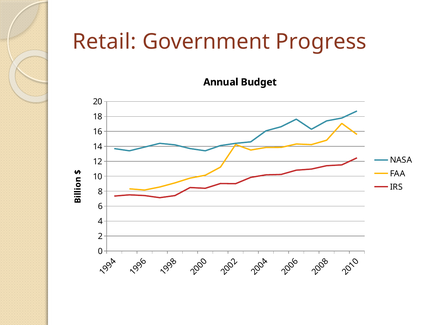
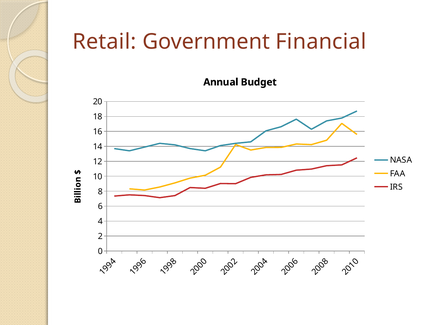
Progress: Progress -> Financial
